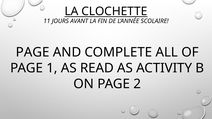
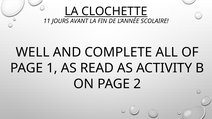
PAGE at (33, 52): PAGE -> WELL
